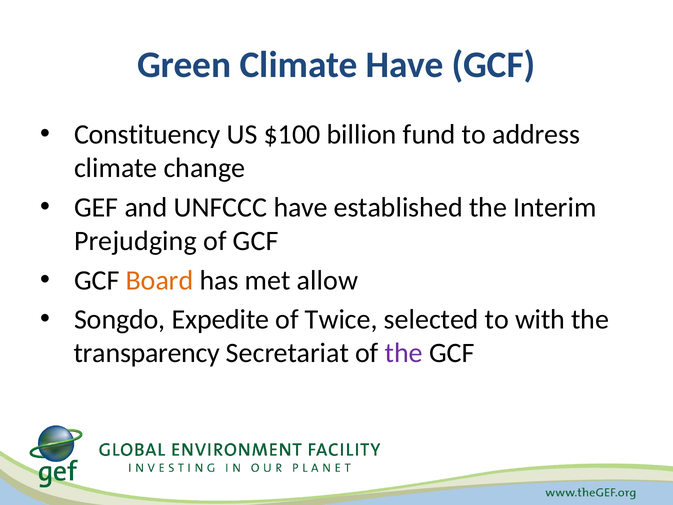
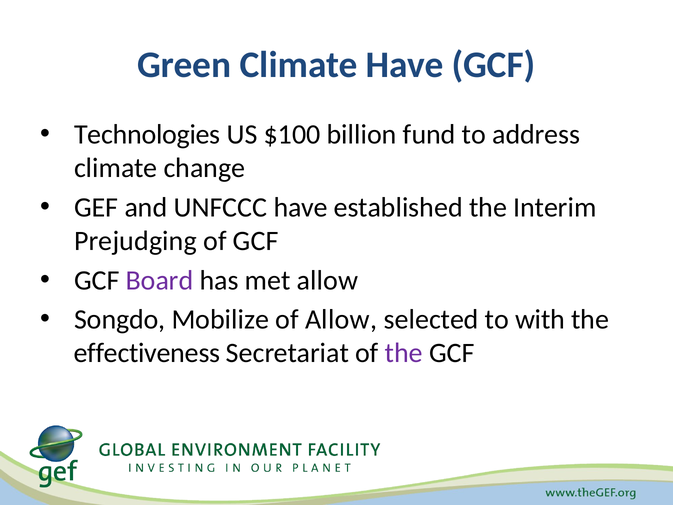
Constituency: Constituency -> Technologies
Board colour: orange -> purple
Expedite: Expedite -> Mobilize
of Twice: Twice -> Allow
transparency: transparency -> effectiveness
